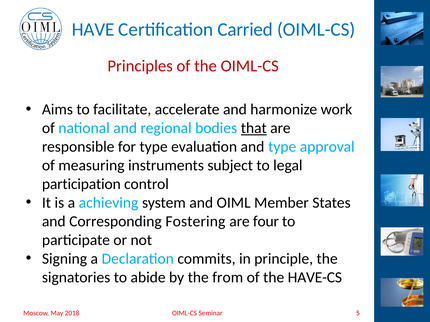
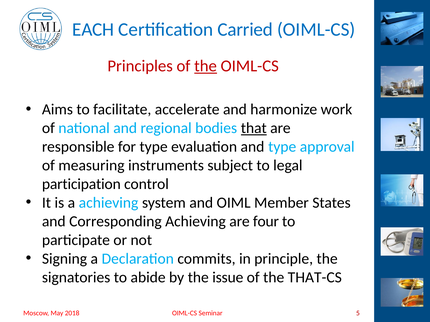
HAVE: HAVE -> EACH
the at (206, 66) underline: none -> present
Corresponding Fostering: Fostering -> Achieving
from: from -> issue
HAVE-CS: HAVE-CS -> THAT-CS
